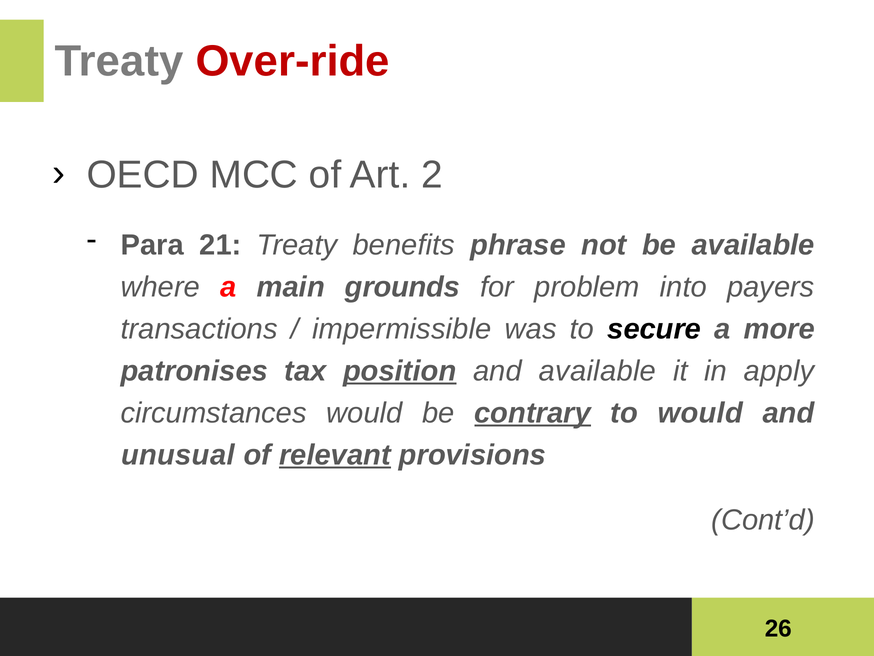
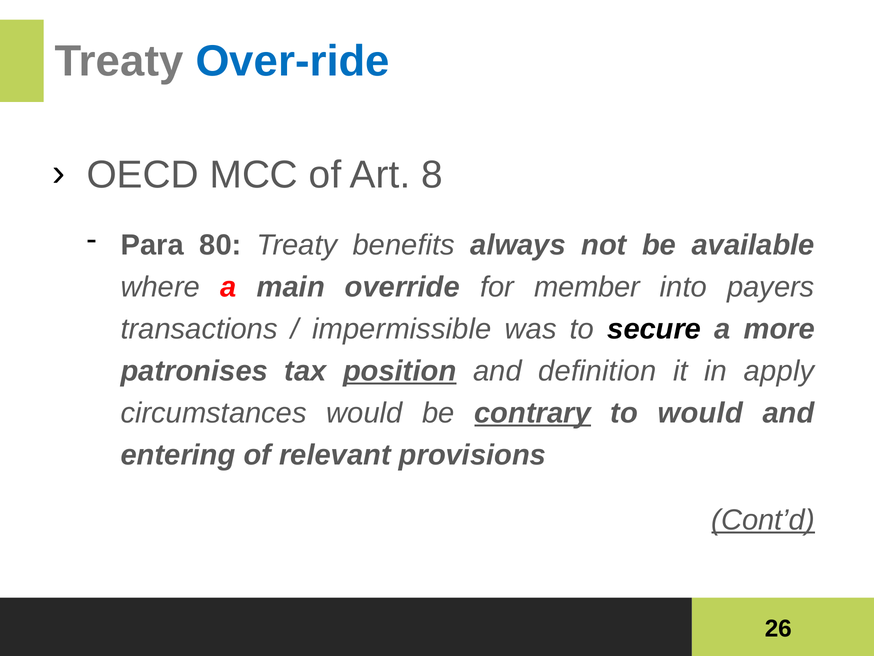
Over-ride colour: red -> blue
2: 2 -> 8
21: 21 -> 80
phrase: phrase -> always
grounds: grounds -> override
problem: problem -> member
and available: available -> definition
unusual: unusual -> entering
relevant underline: present -> none
Cont’d underline: none -> present
